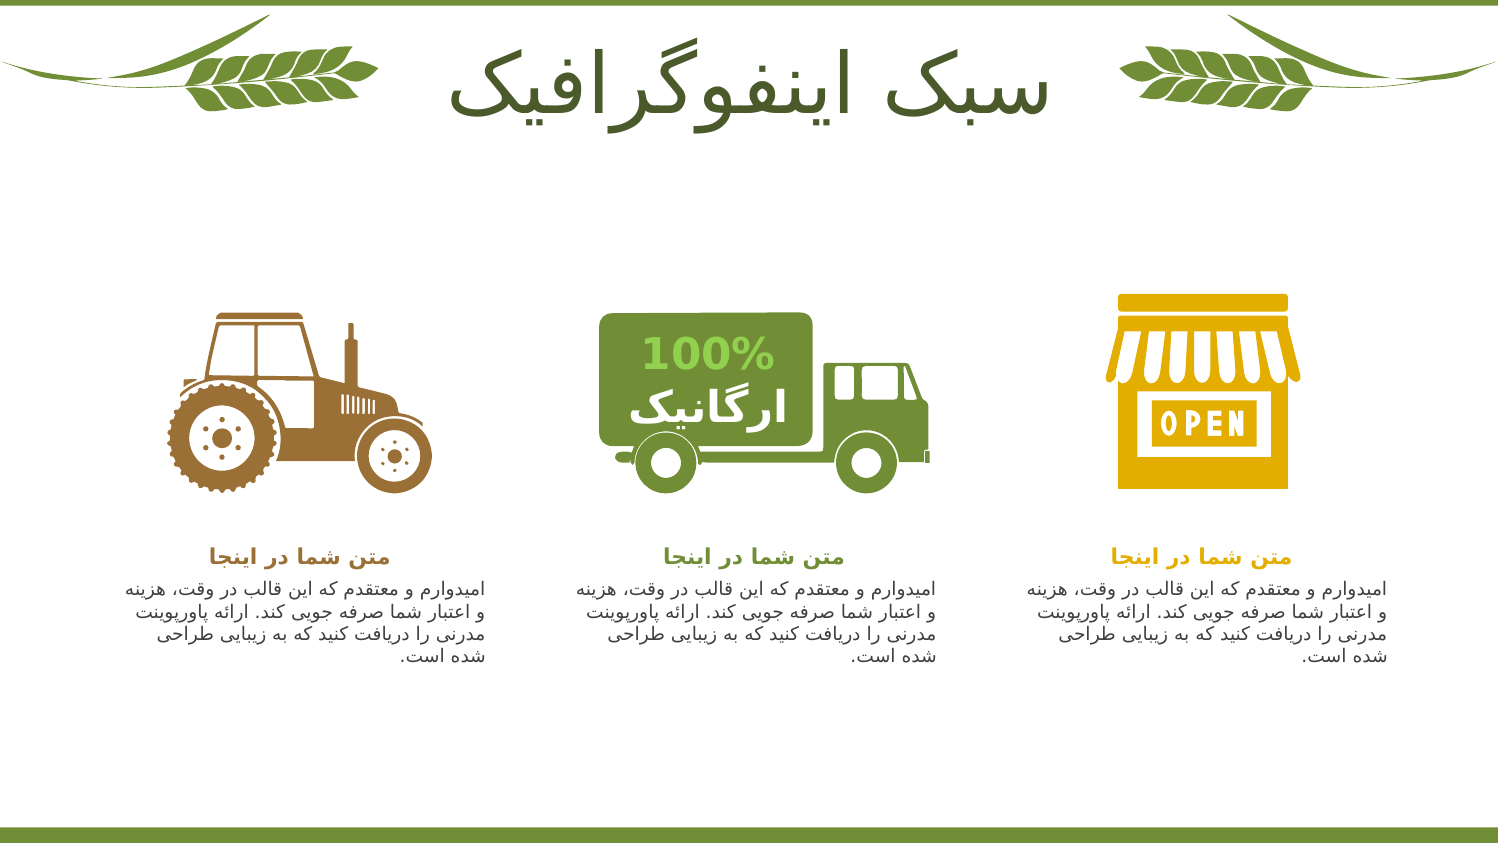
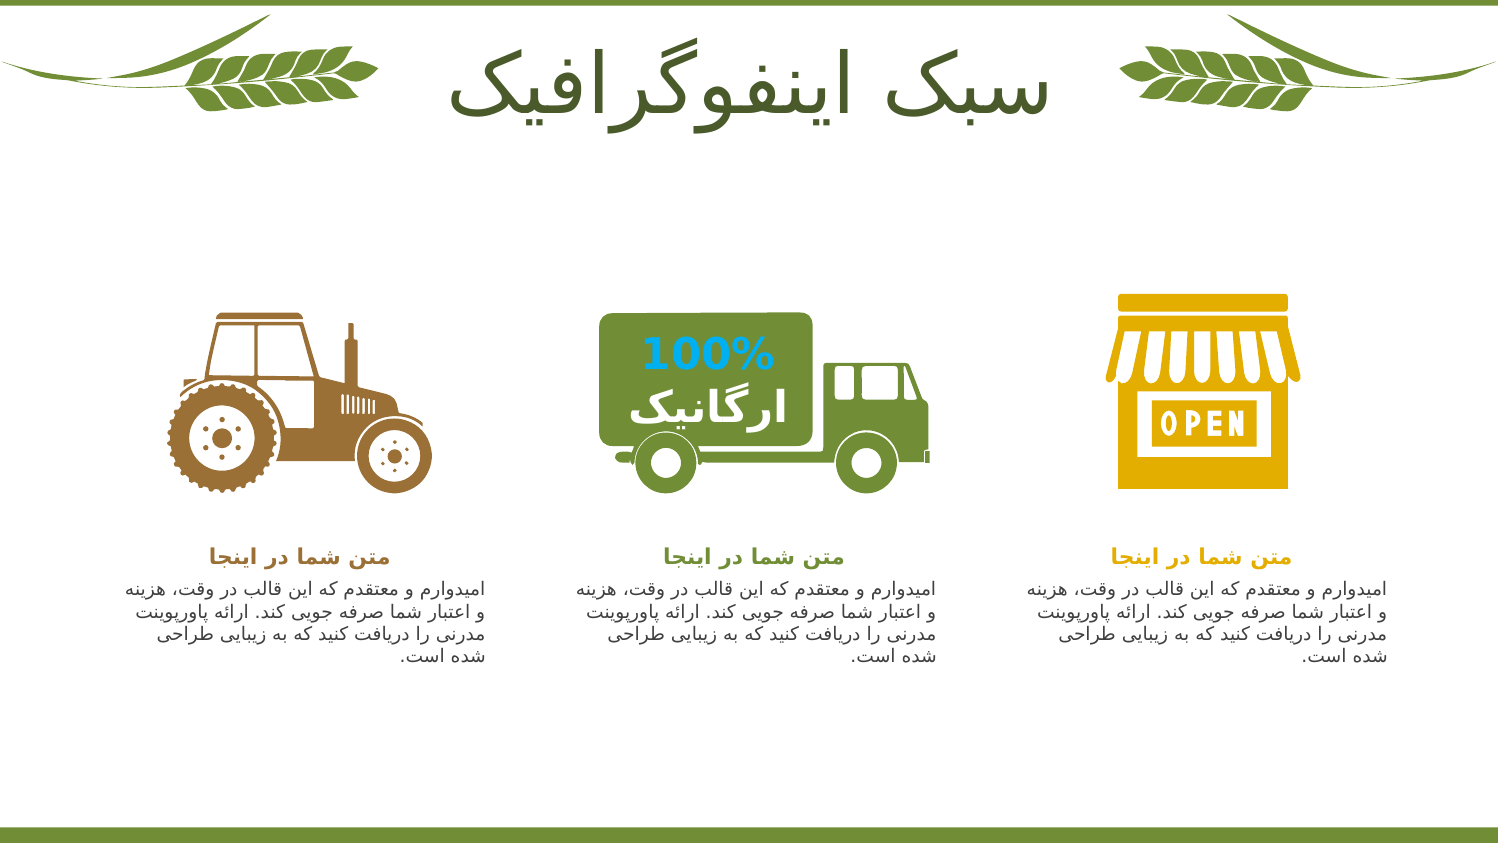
100% colour: light green -> light blue
